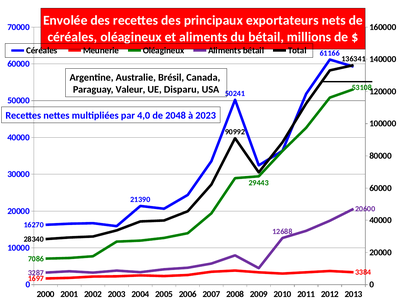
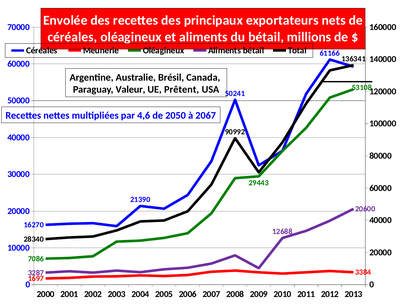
Disparu: Disparu -> Prêtent
4,0: 4,0 -> 4,6
2048: 2048 -> 2050
2023: 2023 -> 2067
